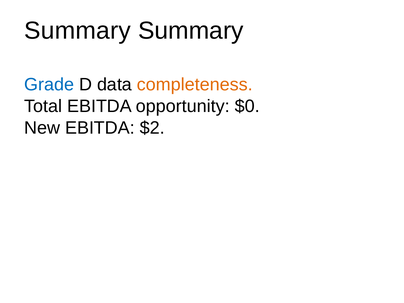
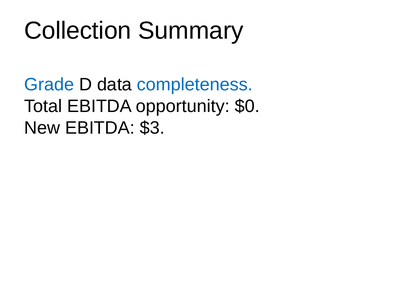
Summary at (78, 31): Summary -> Collection
completeness colour: orange -> blue
$2: $2 -> $3
